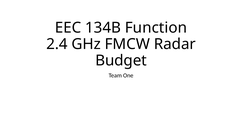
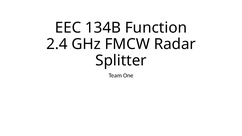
Budget: Budget -> Splitter
